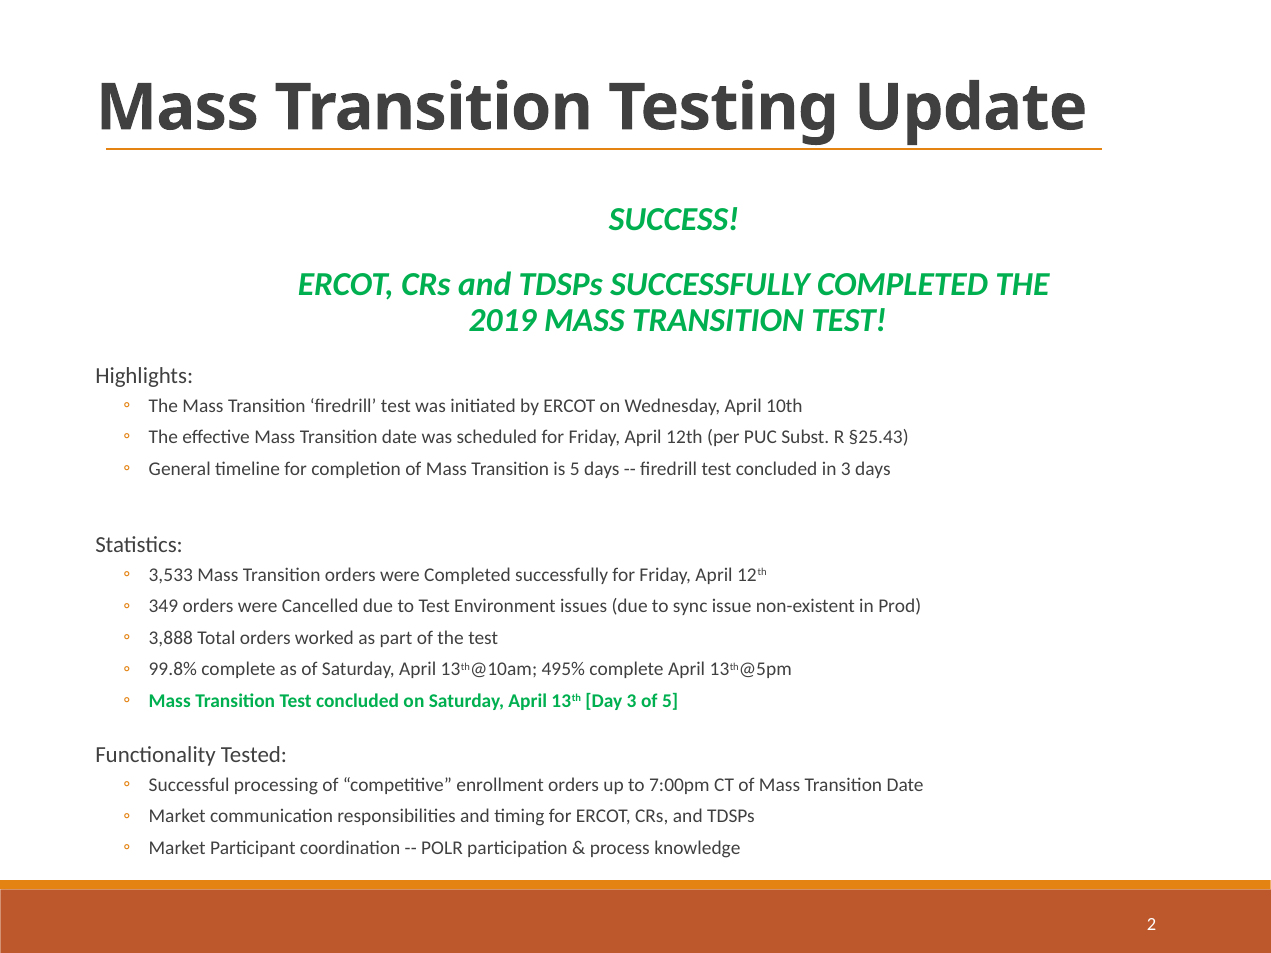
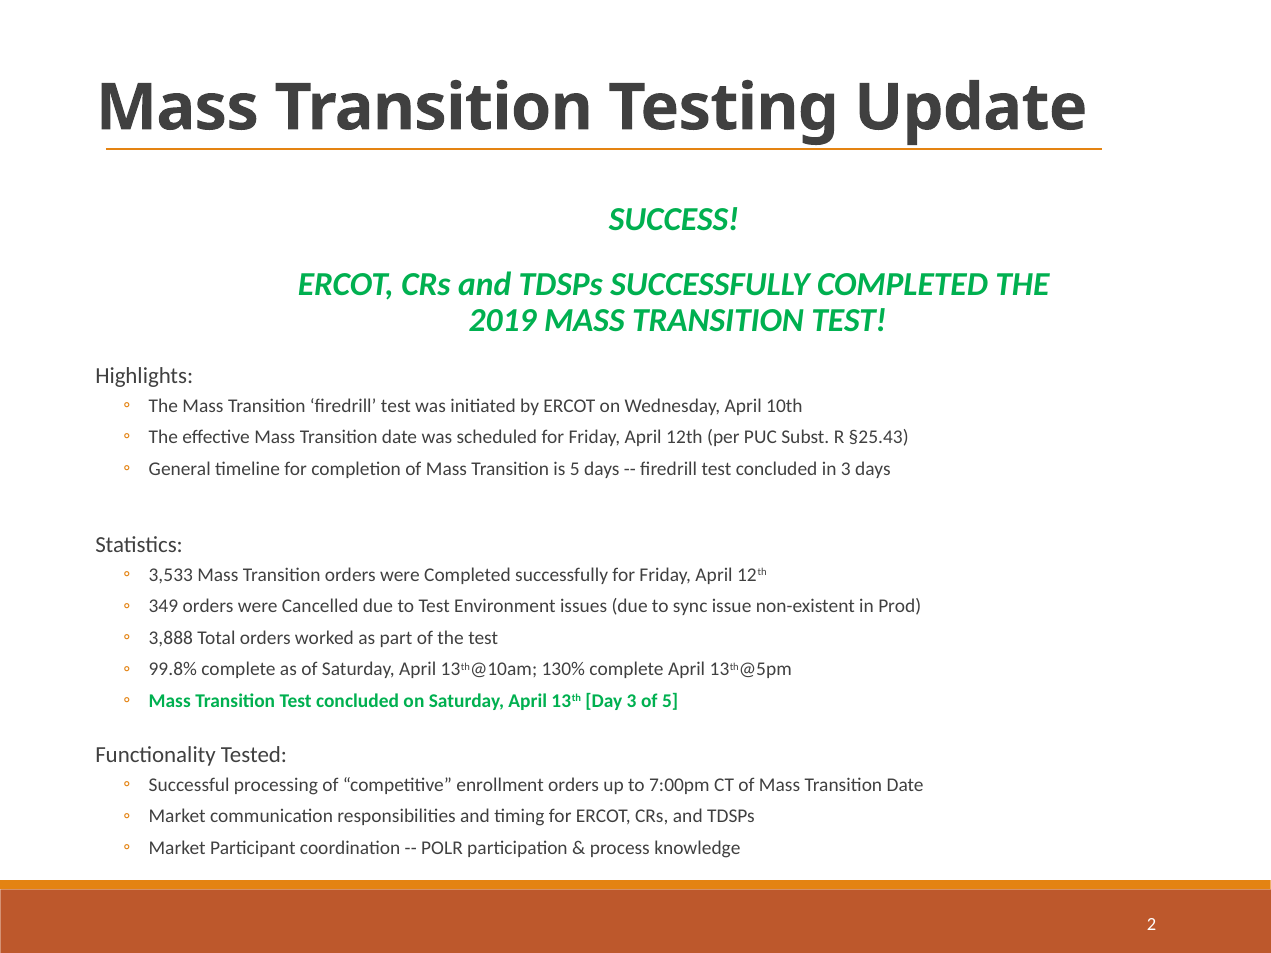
495%: 495% -> 130%
